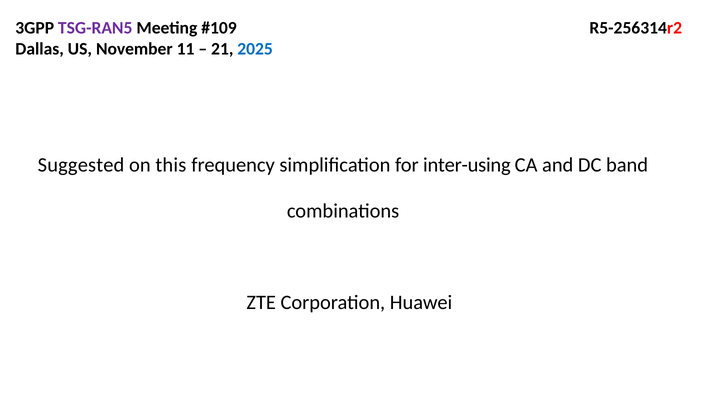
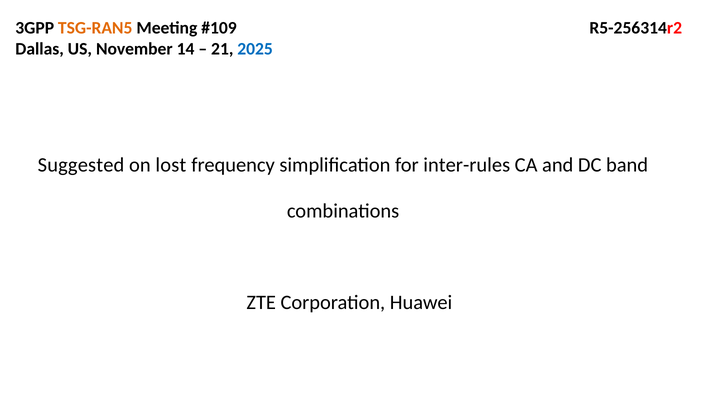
TSG-RAN5 colour: purple -> orange
11: 11 -> 14
this: this -> lost
inter-using: inter-using -> inter-rules
